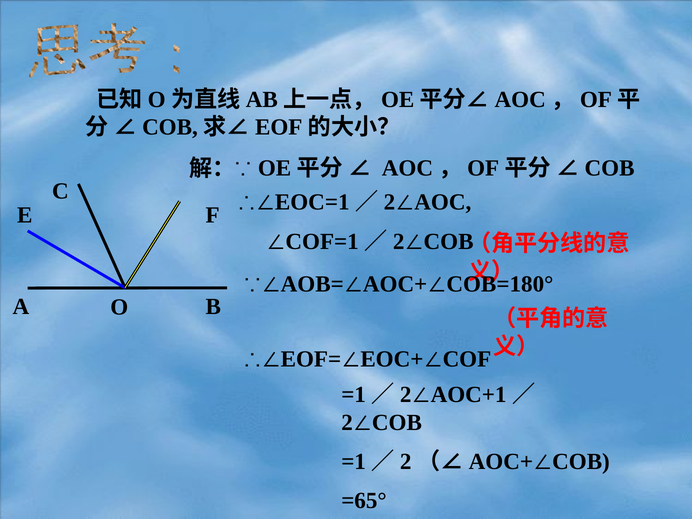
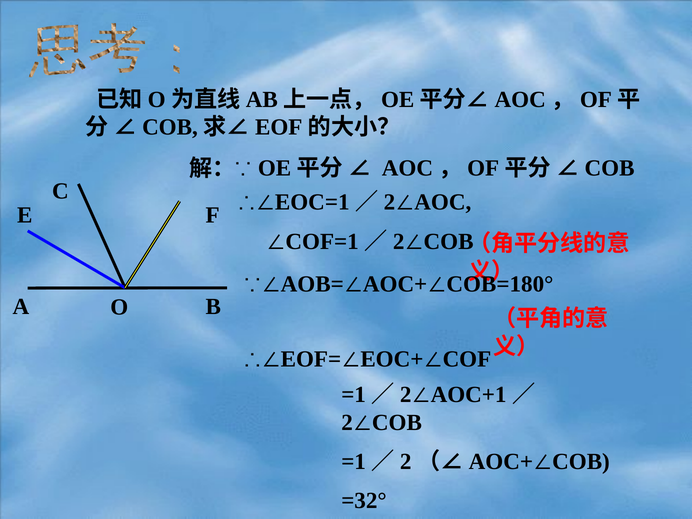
=65°: =65° -> =32°
